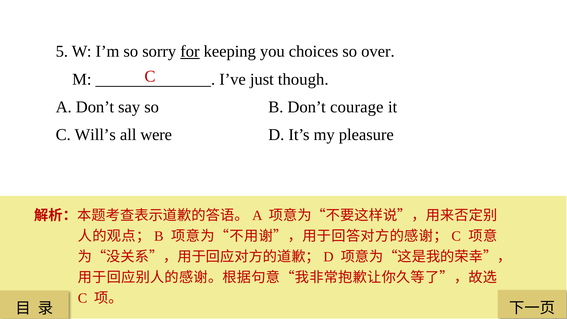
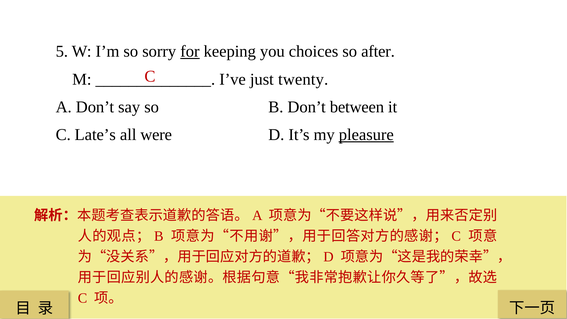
over: over -> after
though: though -> twenty
courage: courage -> between
Will’s: Will’s -> Late’s
pleasure underline: none -> present
